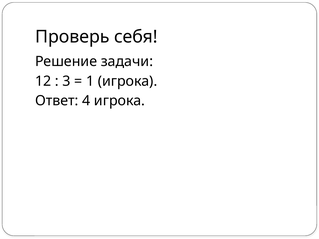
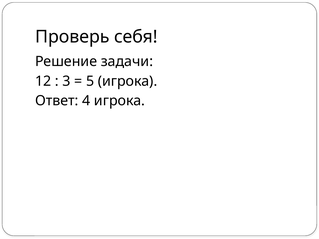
1: 1 -> 5
